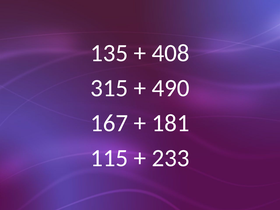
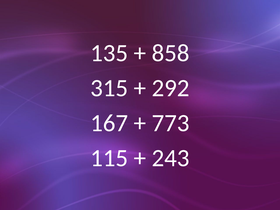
408: 408 -> 858
490: 490 -> 292
181: 181 -> 773
233: 233 -> 243
